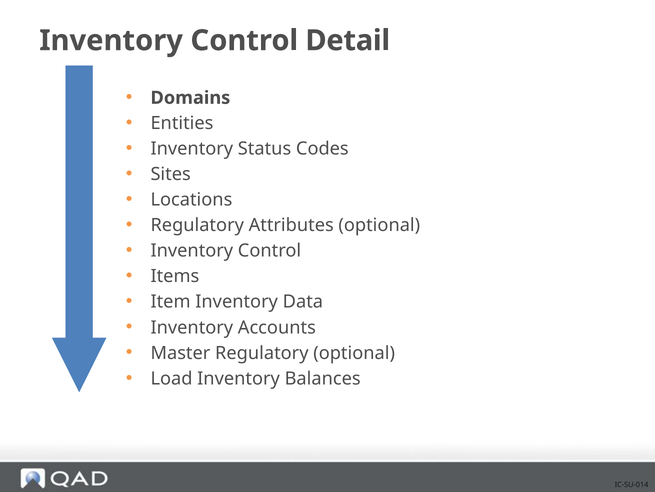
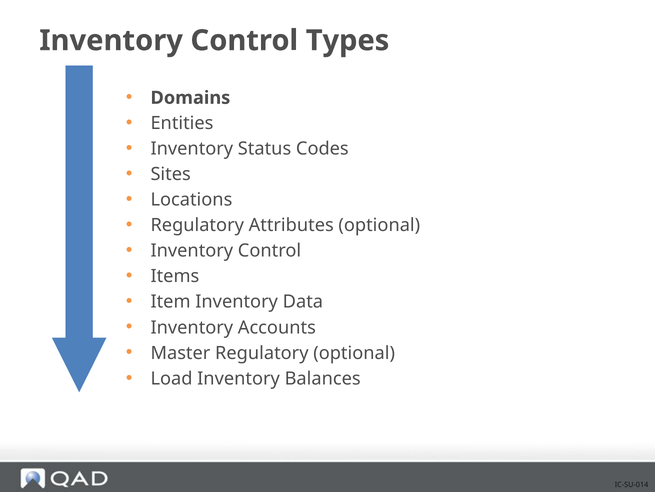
Detail: Detail -> Types
